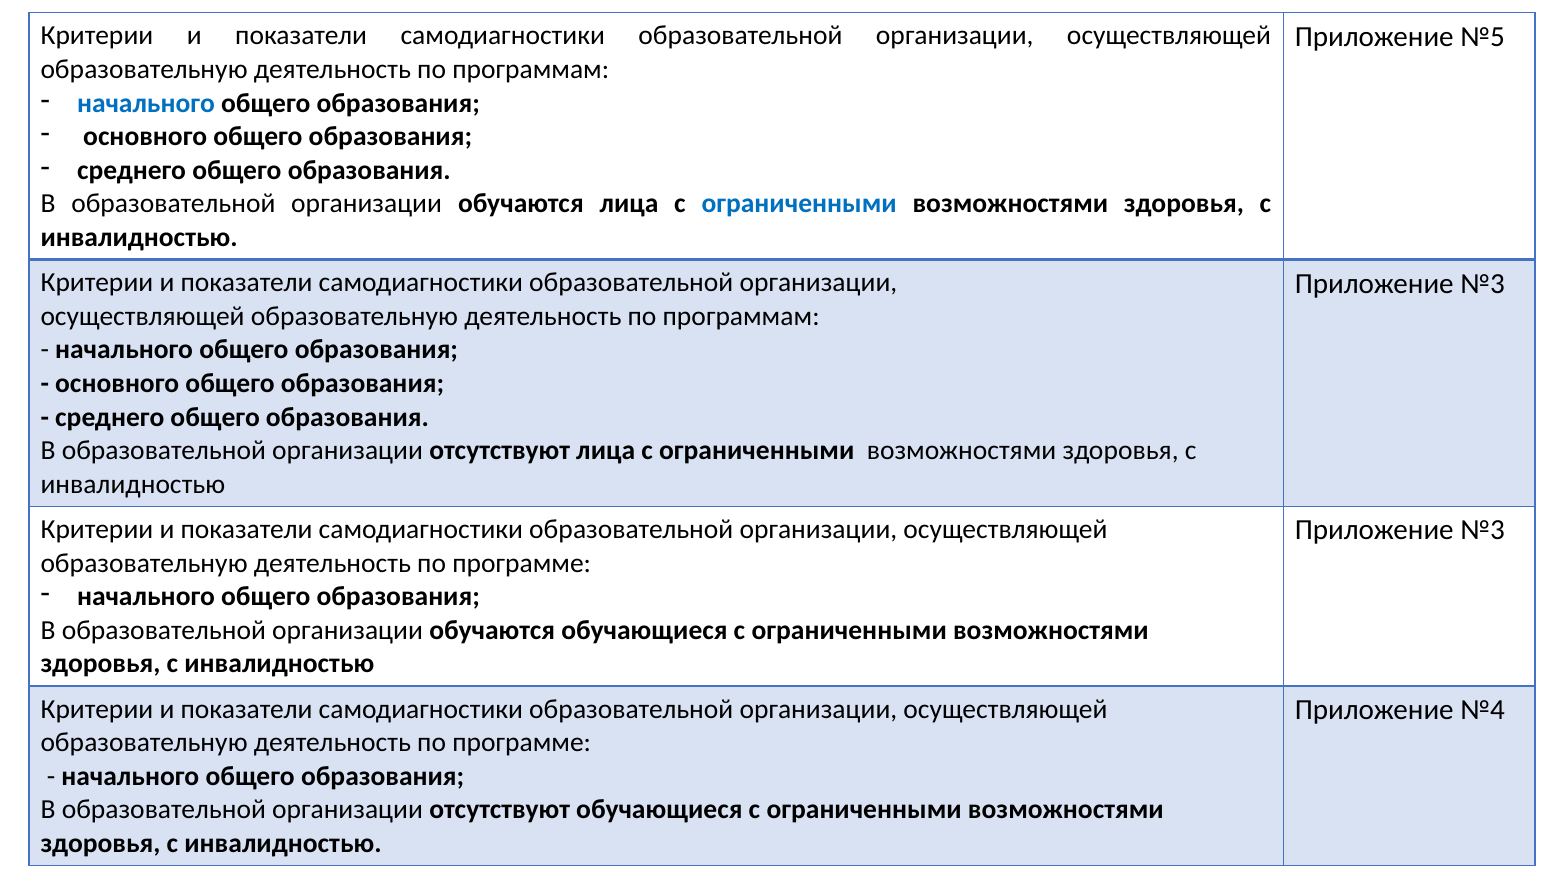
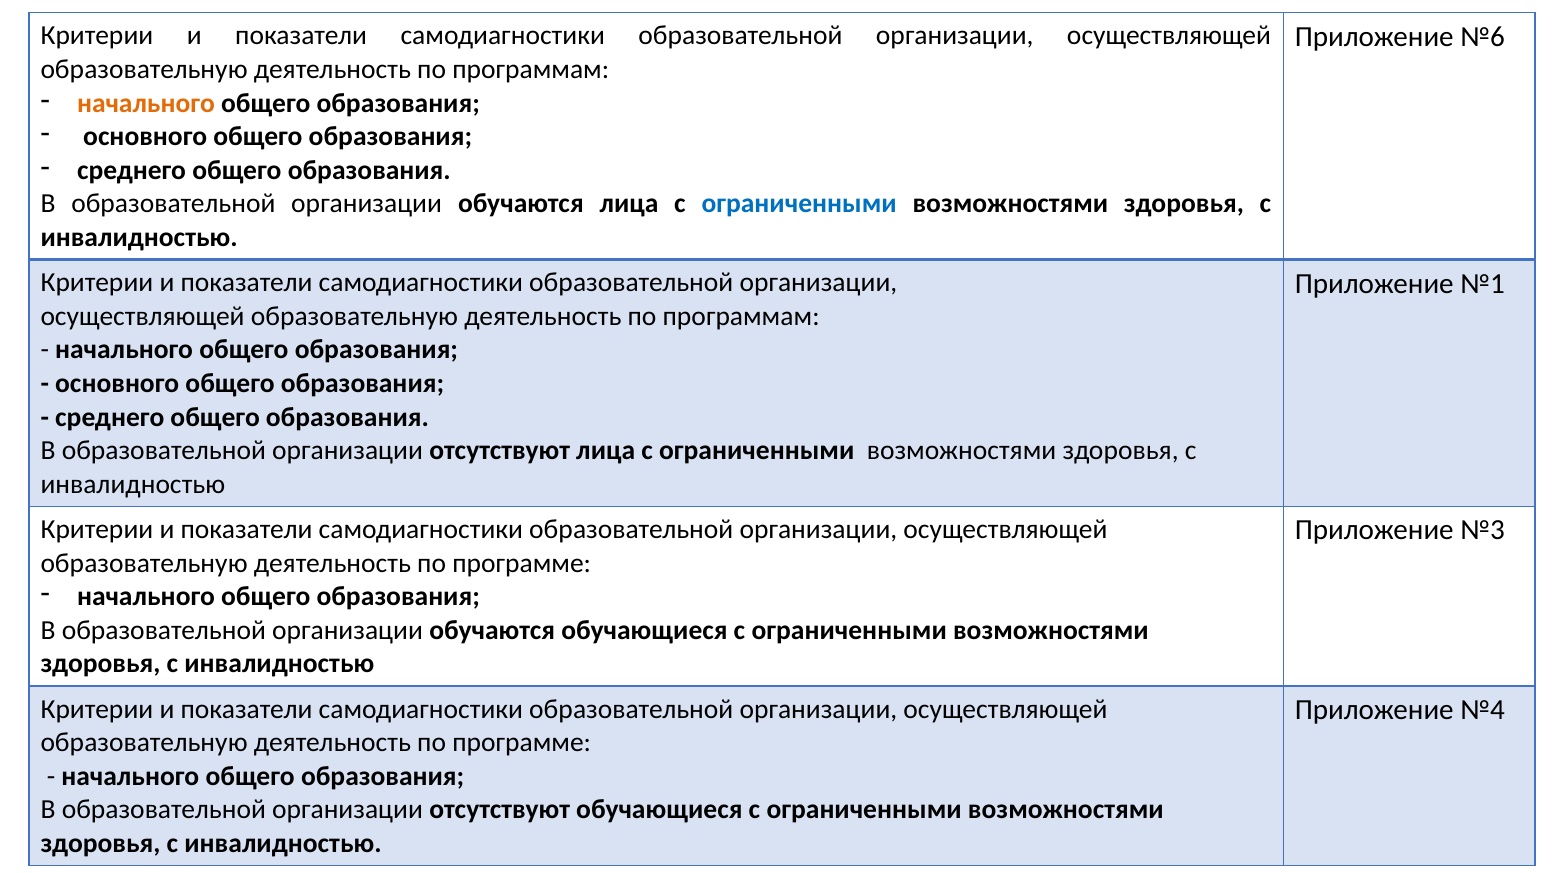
№5: №5 -> №6
начального at (146, 103) colour: blue -> orange
№3 at (1483, 284): №3 -> №1
